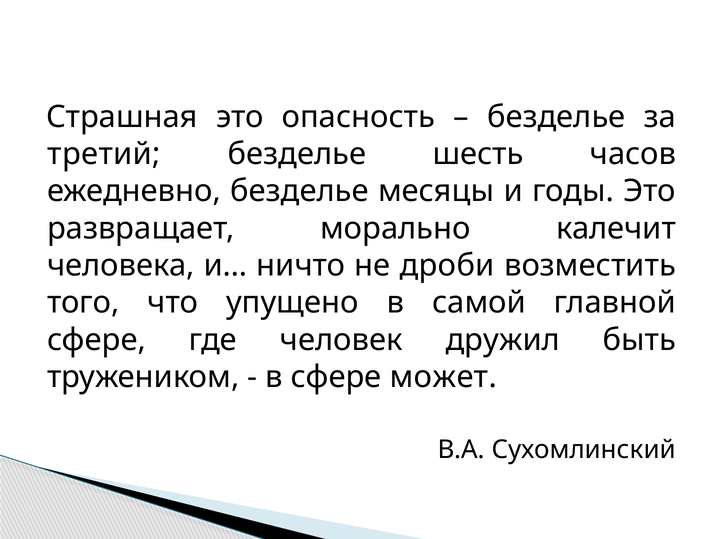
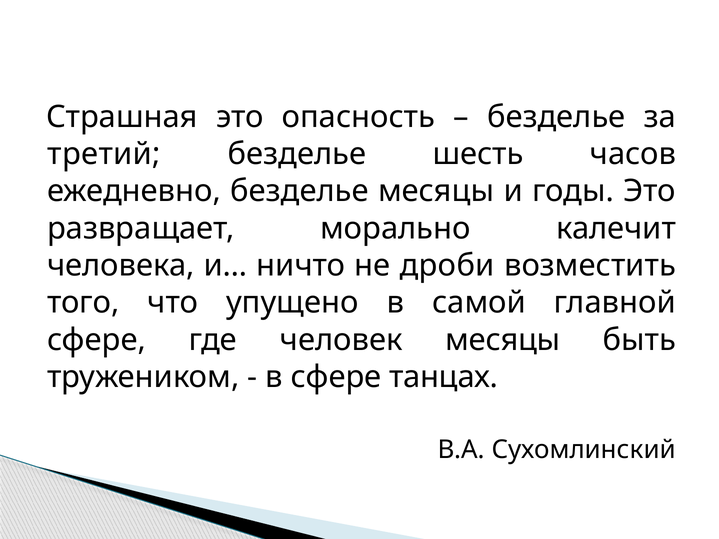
человек дружил: дружил -> месяцы
может: может -> танцах
